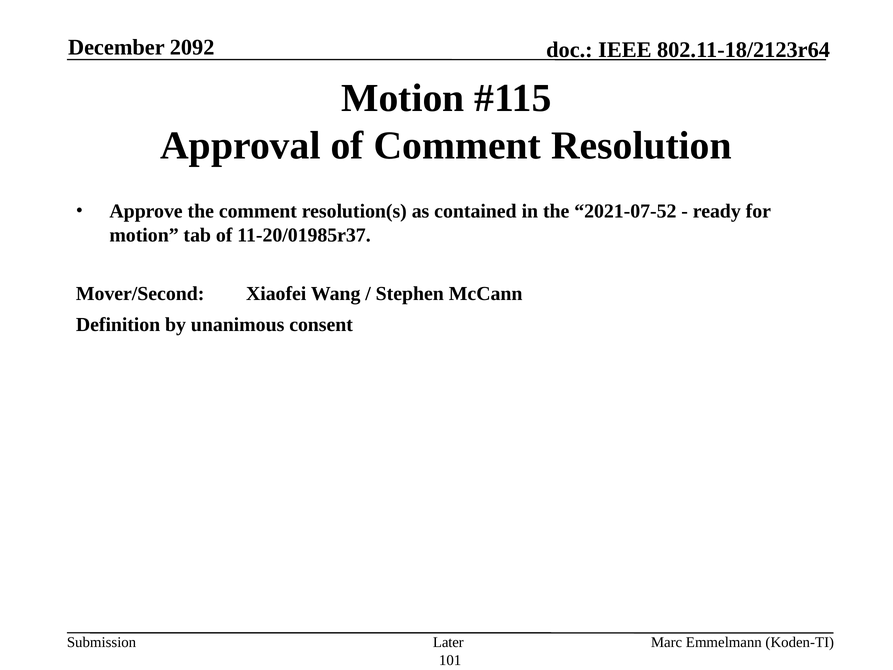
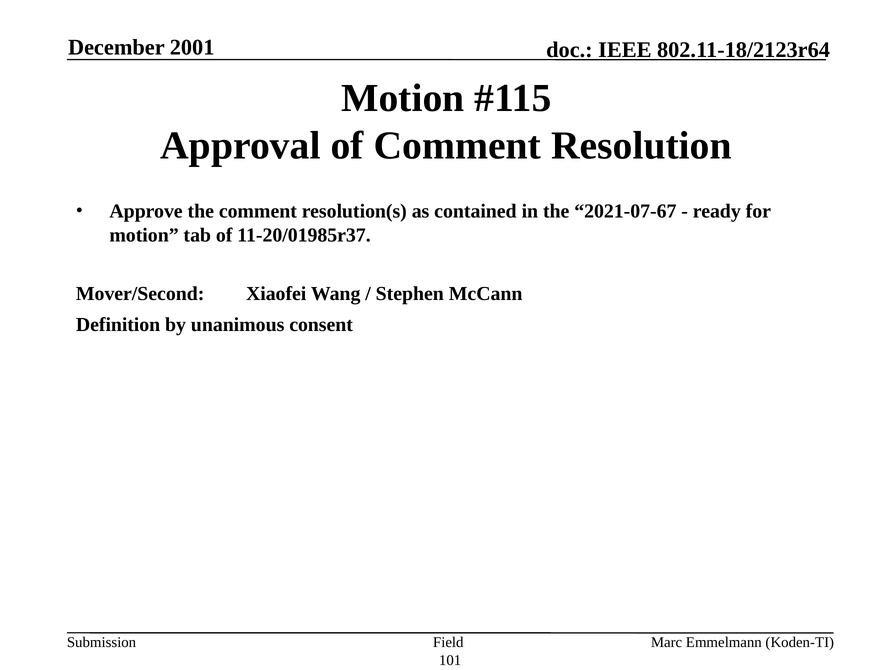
2092: 2092 -> 2001
2021-07-52: 2021-07-52 -> 2021-07-67
Later: Later -> Field
